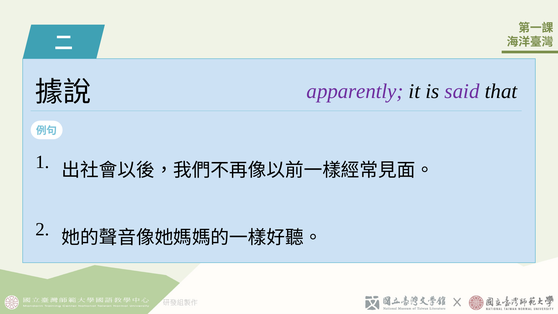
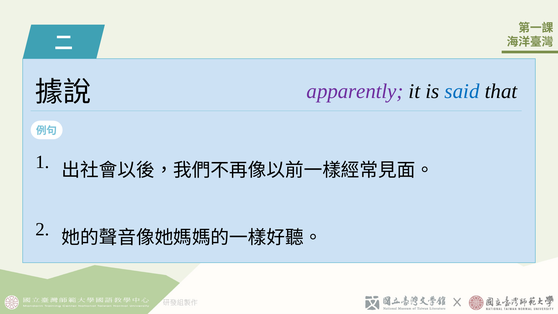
said colour: purple -> blue
